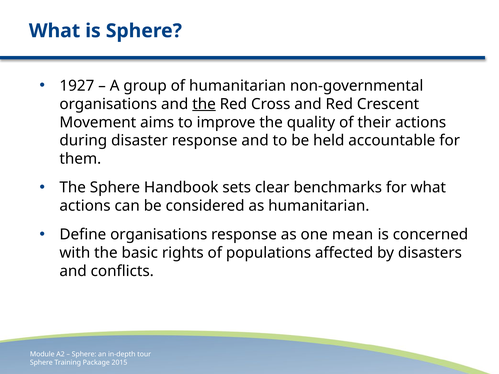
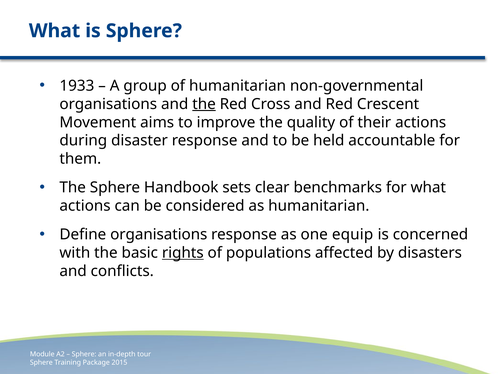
1927: 1927 -> 1933
mean: mean -> equip
rights underline: none -> present
